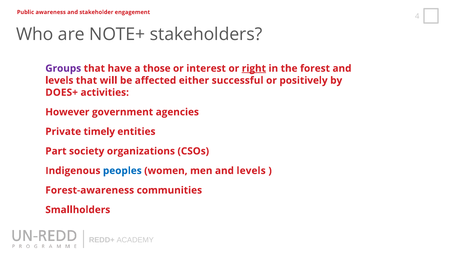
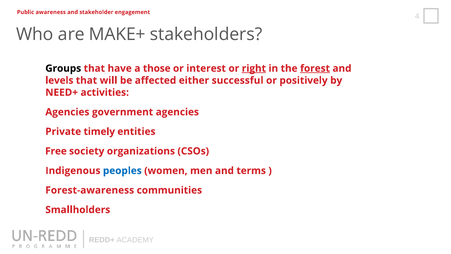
NOTE+: NOTE+ -> MAKE+
Groups colour: purple -> black
forest underline: none -> present
DOES+: DOES+ -> NEED+
However at (67, 112): However -> Agencies
Part: Part -> Free
men and levels: levels -> terms
